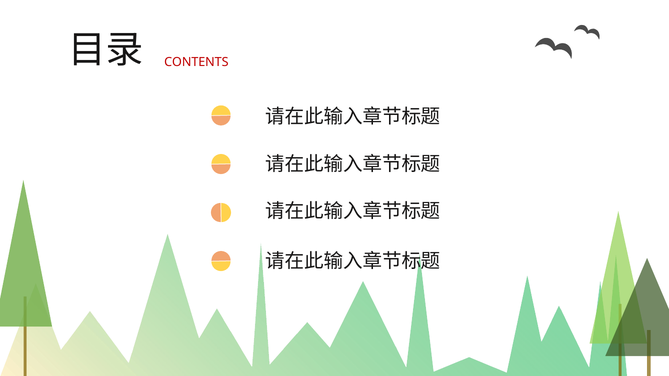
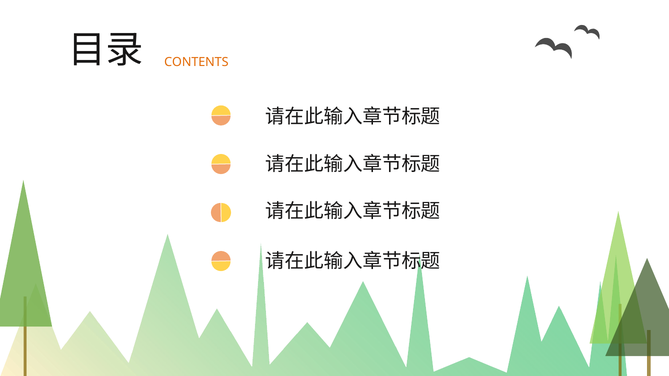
CONTENTS colour: red -> orange
